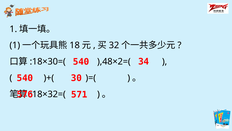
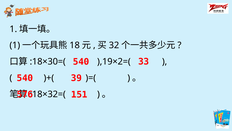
34: 34 -> 33
),48×2=(: ),48×2=( -> ),19×2=(
30: 30 -> 39
571: 571 -> 151
